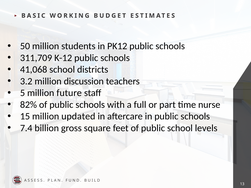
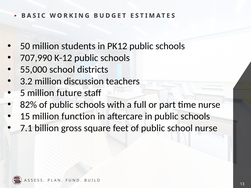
311,709: 311,709 -> 707,990
41,068: 41,068 -> 55,000
updated: updated -> function
7.4: 7.4 -> 7.1
school levels: levels -> nurse
